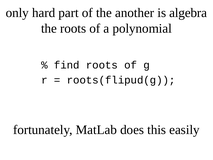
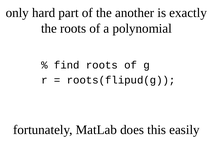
algebra: algebra -> exactly
